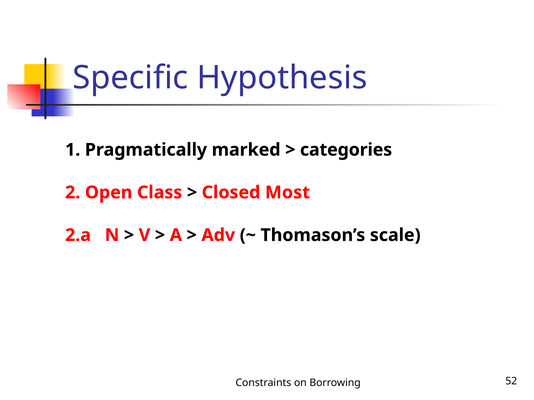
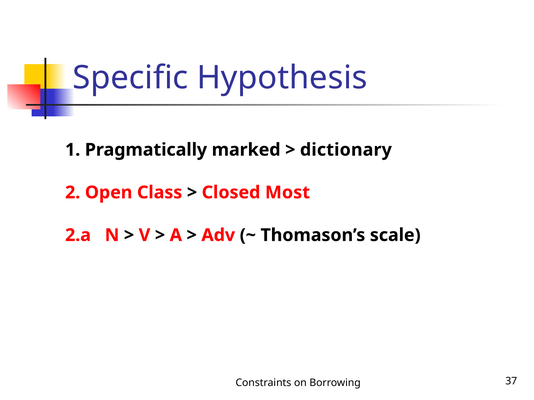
categories: categories -> dictionary
52: 52 -> 37
